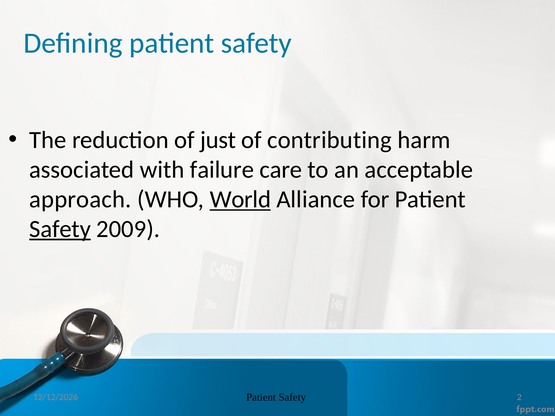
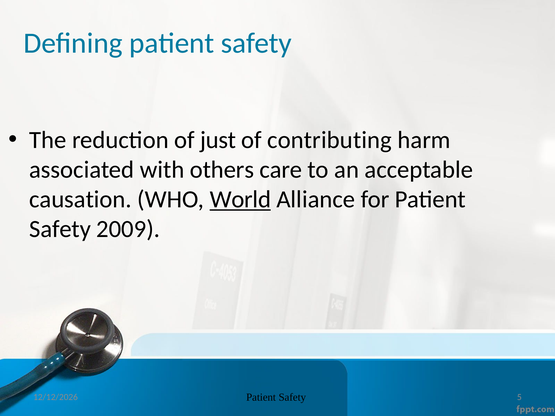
failure: failure -> others
approach: approach -> causation
Safety at (60, 229) underline: present -> none
2: 2 -> 5
